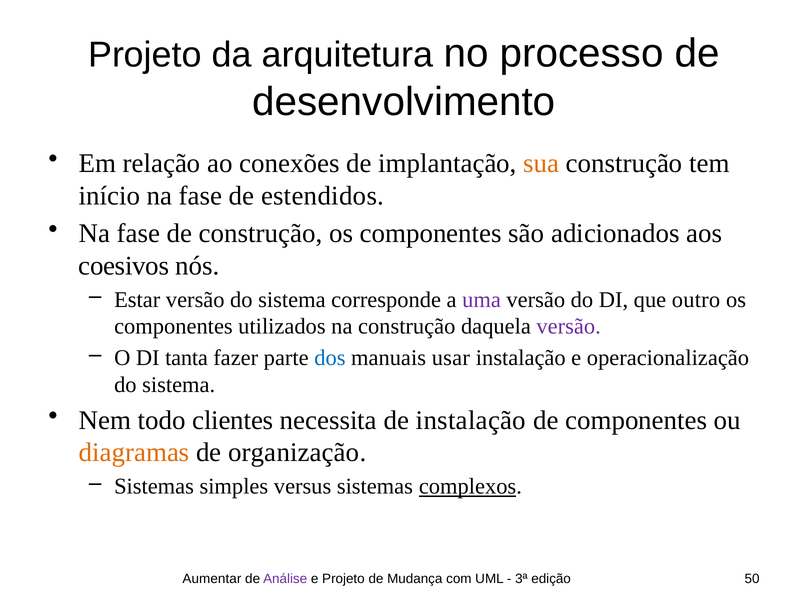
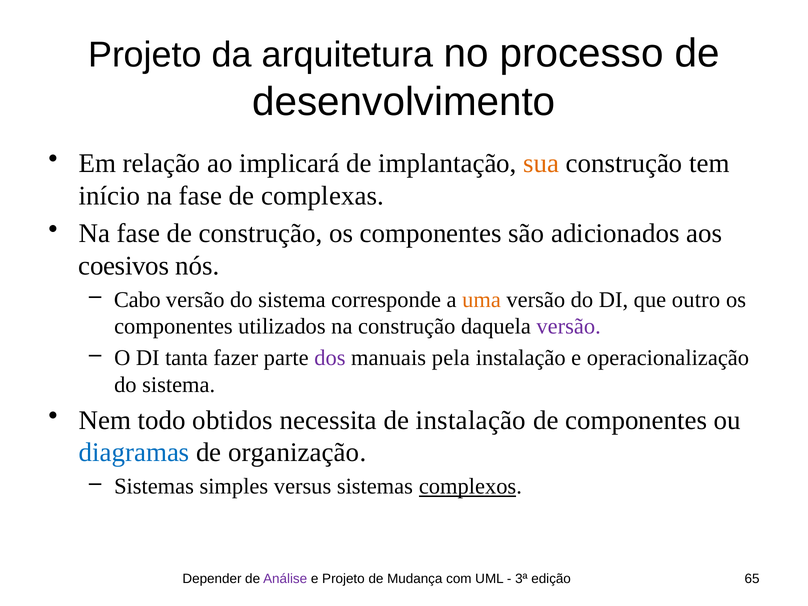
conexões: conexões -> implicará
estendidos: estendidos -> complexas
Estar: Estar -> Cabo
uma colour: purple -> orange
dos colour: blue -> purple
usar: usar -> pela
clientes: clientes -> obtidos
diagramas colour: orange -> blue
Aumentar: Aumentar -> Depender
50: 50 -> 65
